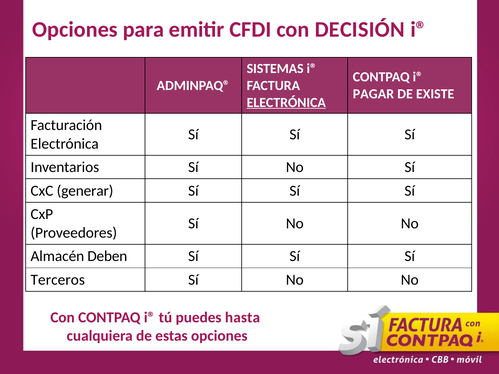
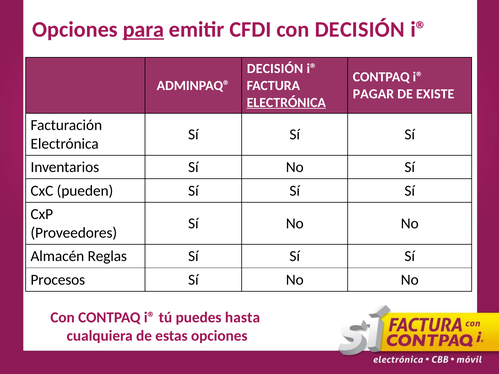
para underline: none -> present
SISTEMAS at (275, 69): SISTEMAS -> DECISIÓN
generar: generar -> pueden
Deben: Deben -> Reglas
Terceros: Terceros -> Procesos
